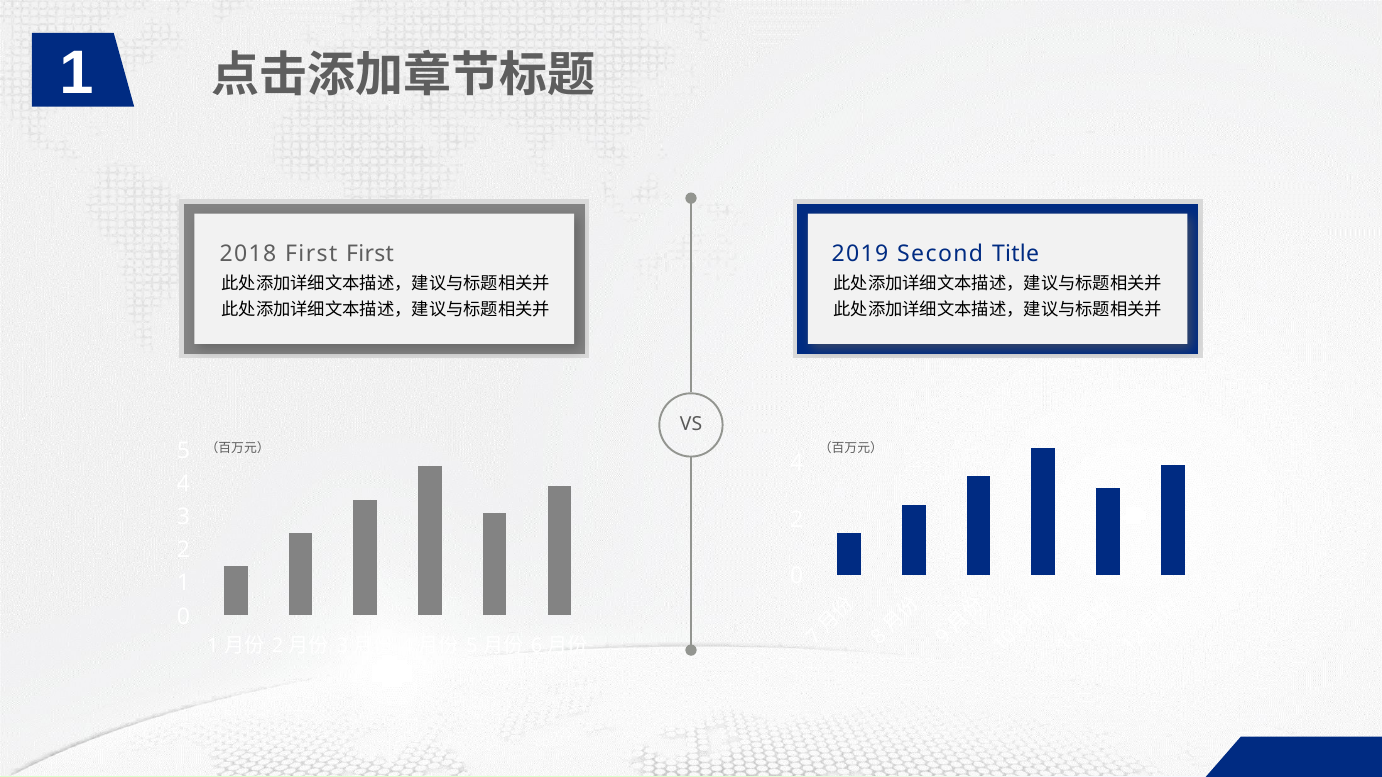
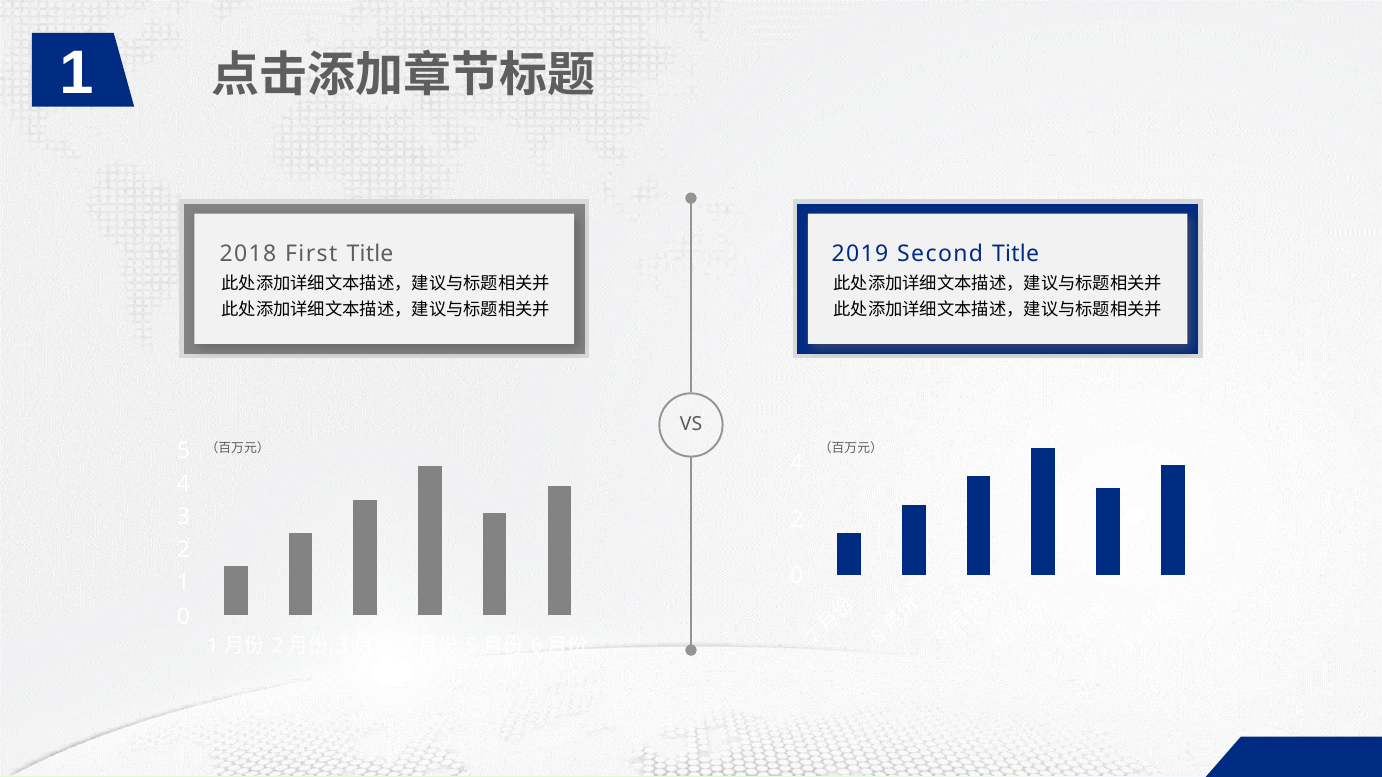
First First: First -> Title
